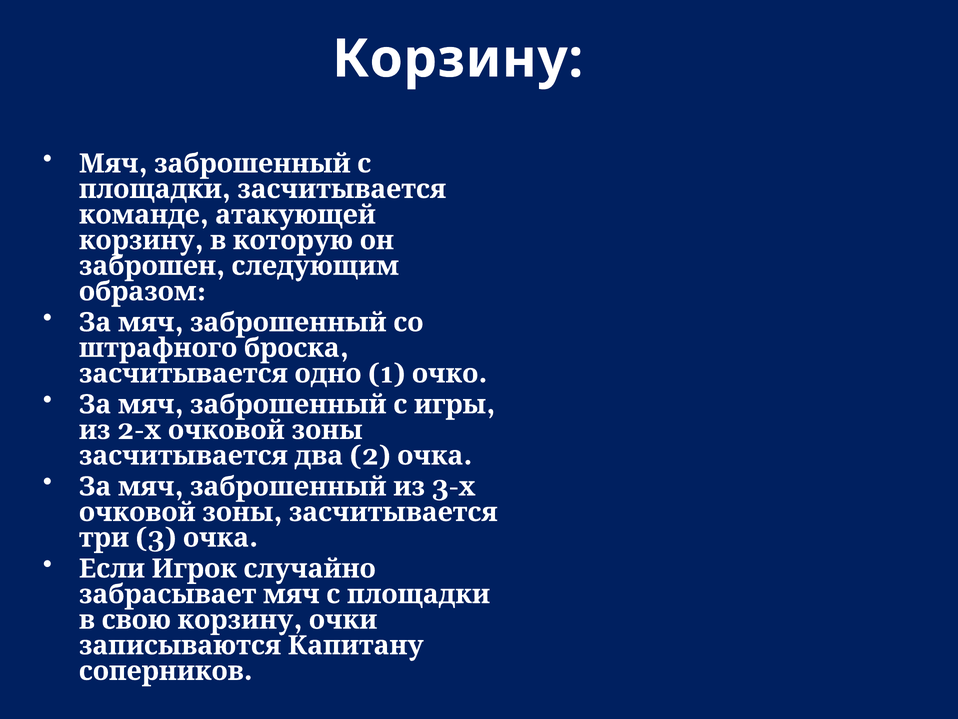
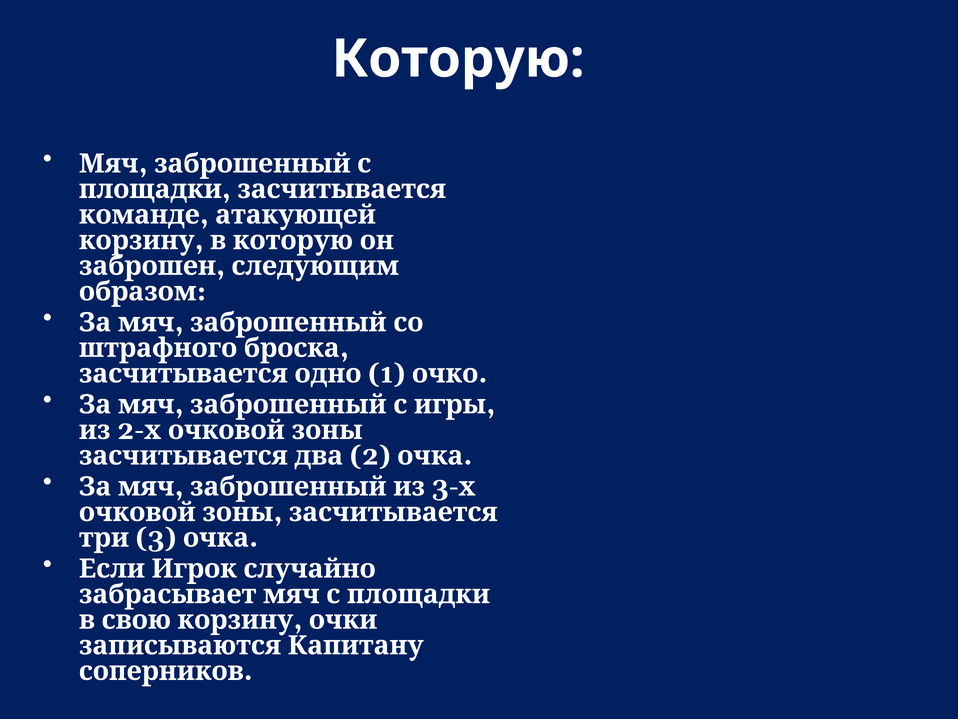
Корзину at (458, 59): Корзину -> Которую
